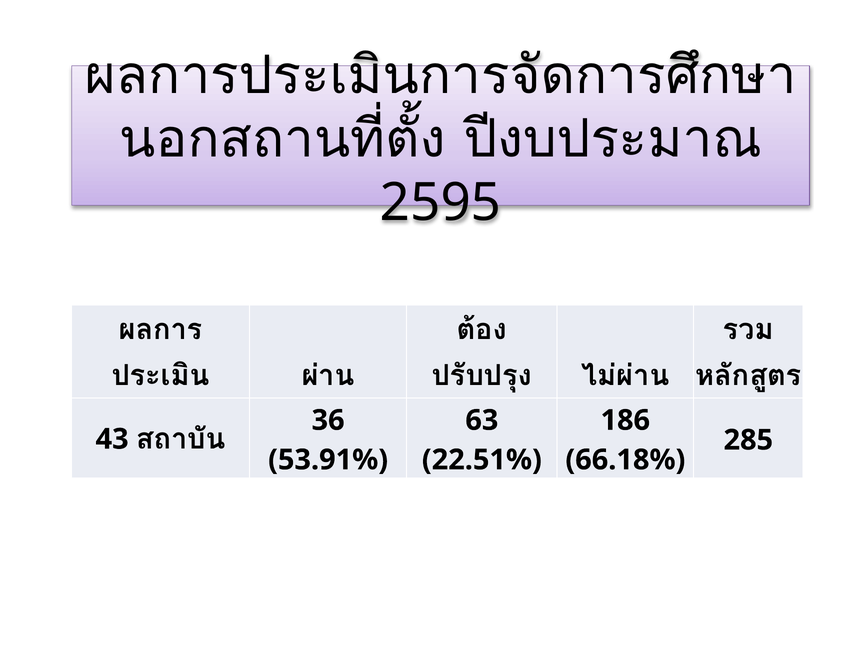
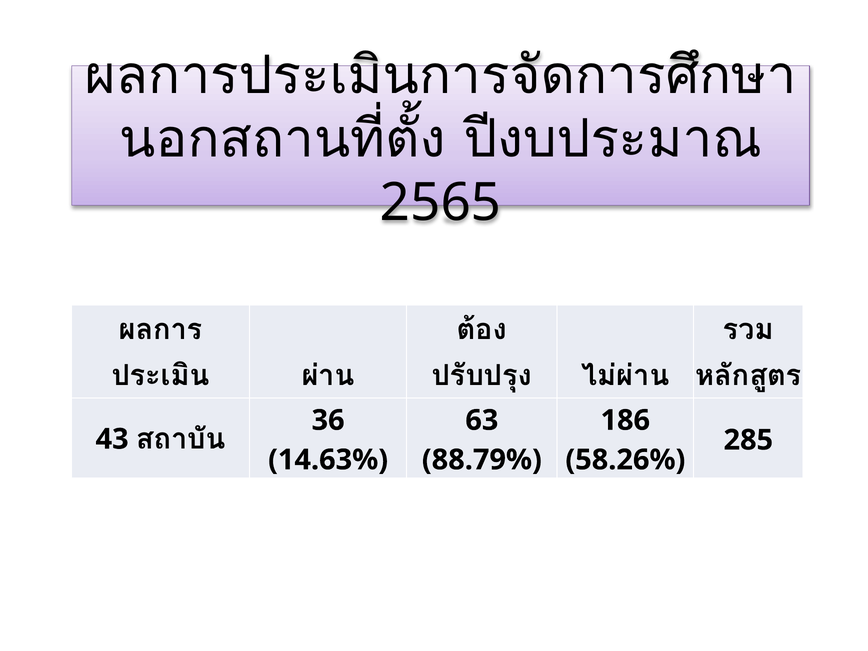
2595: 2595 -> 2565
53.91%: 53.91% -> 14.63%
22.51%: 22.51% -> 88.79%
66.18%: 66.18% -> 58.26%
